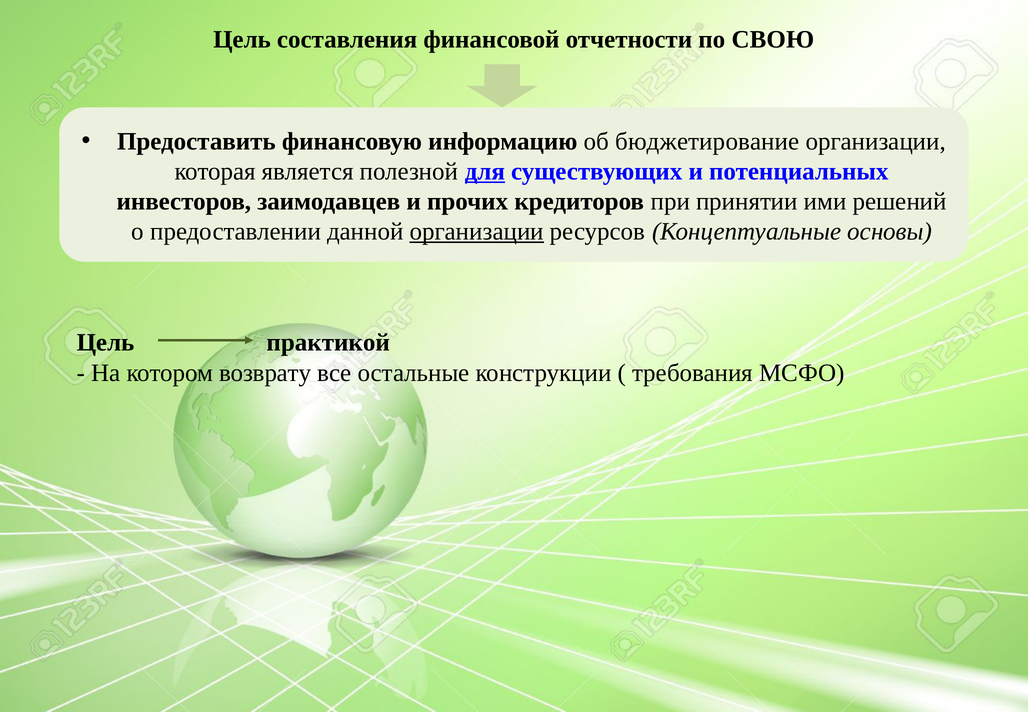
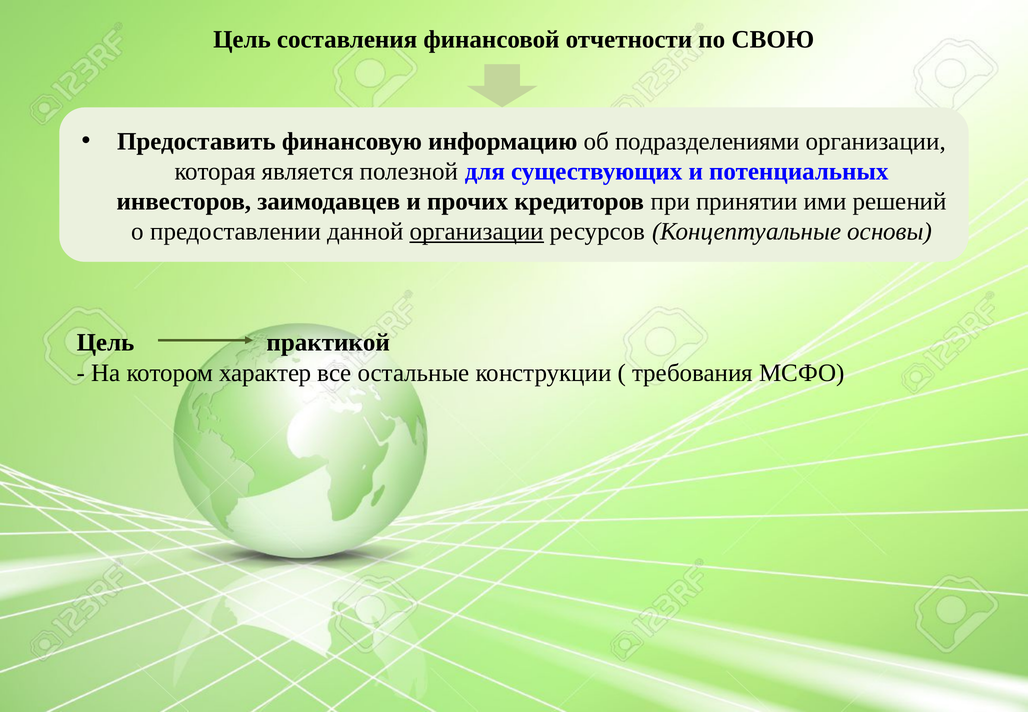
бюджетирование: бюджетирование -> подразделениями
для underline: present -> none
возврату: возврату -> характер
